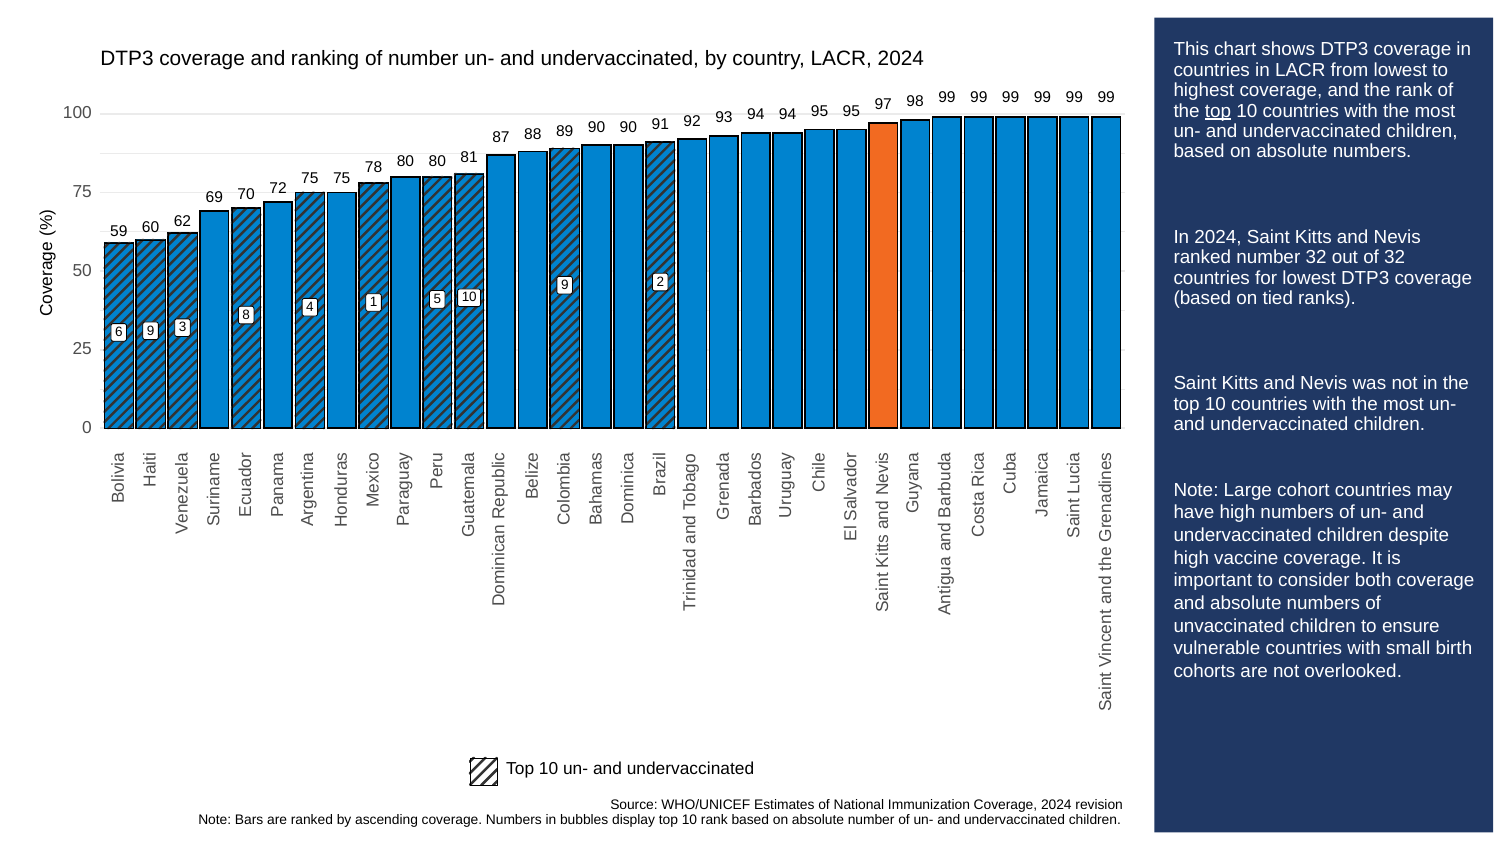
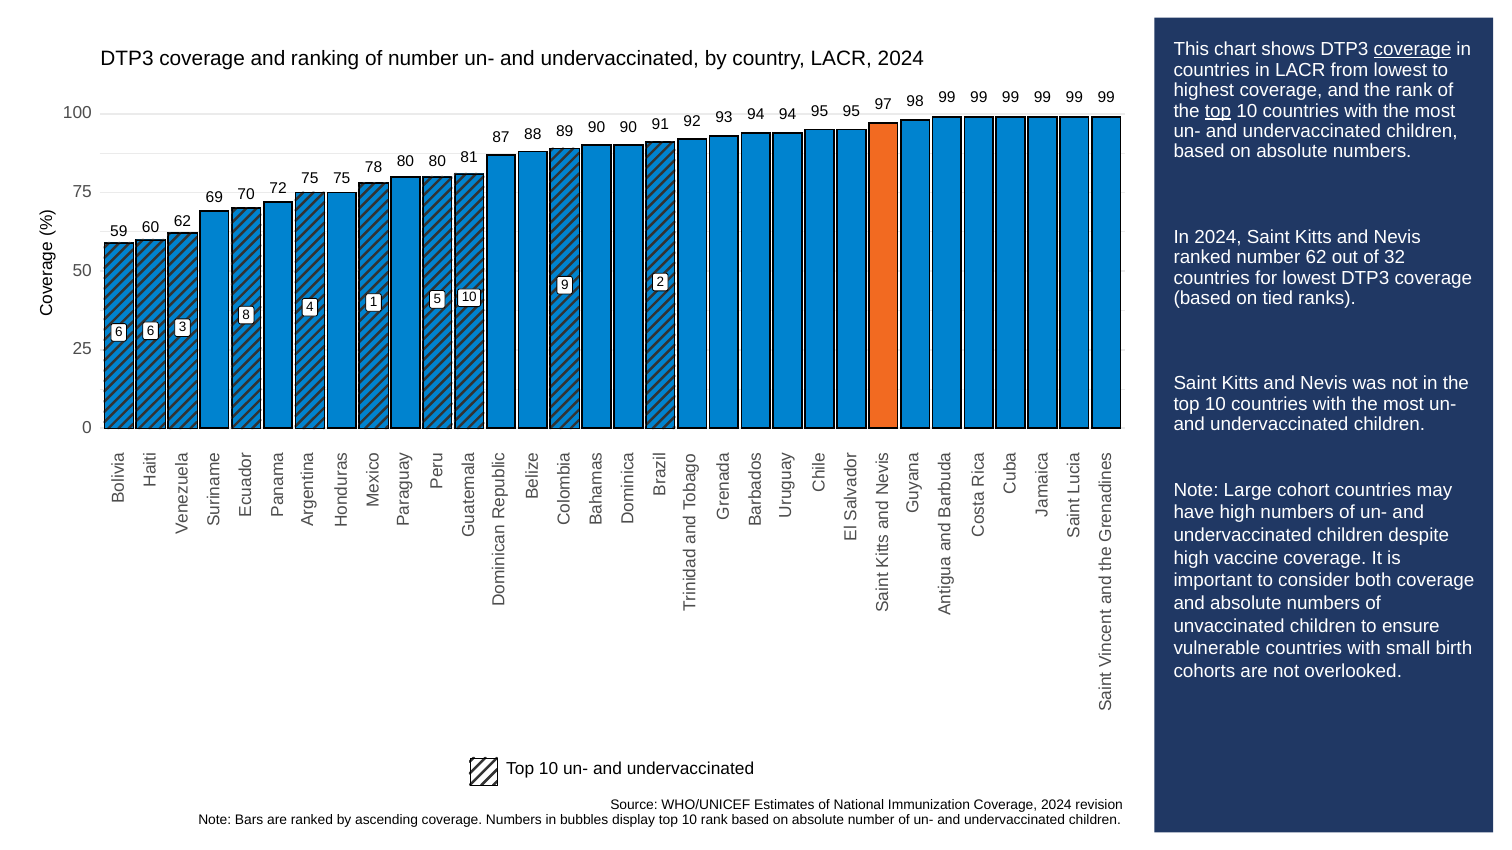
coverage at (1412, 50) underline: none -> present
number 32: 32 -> 62
6 9: 9 -> 6
